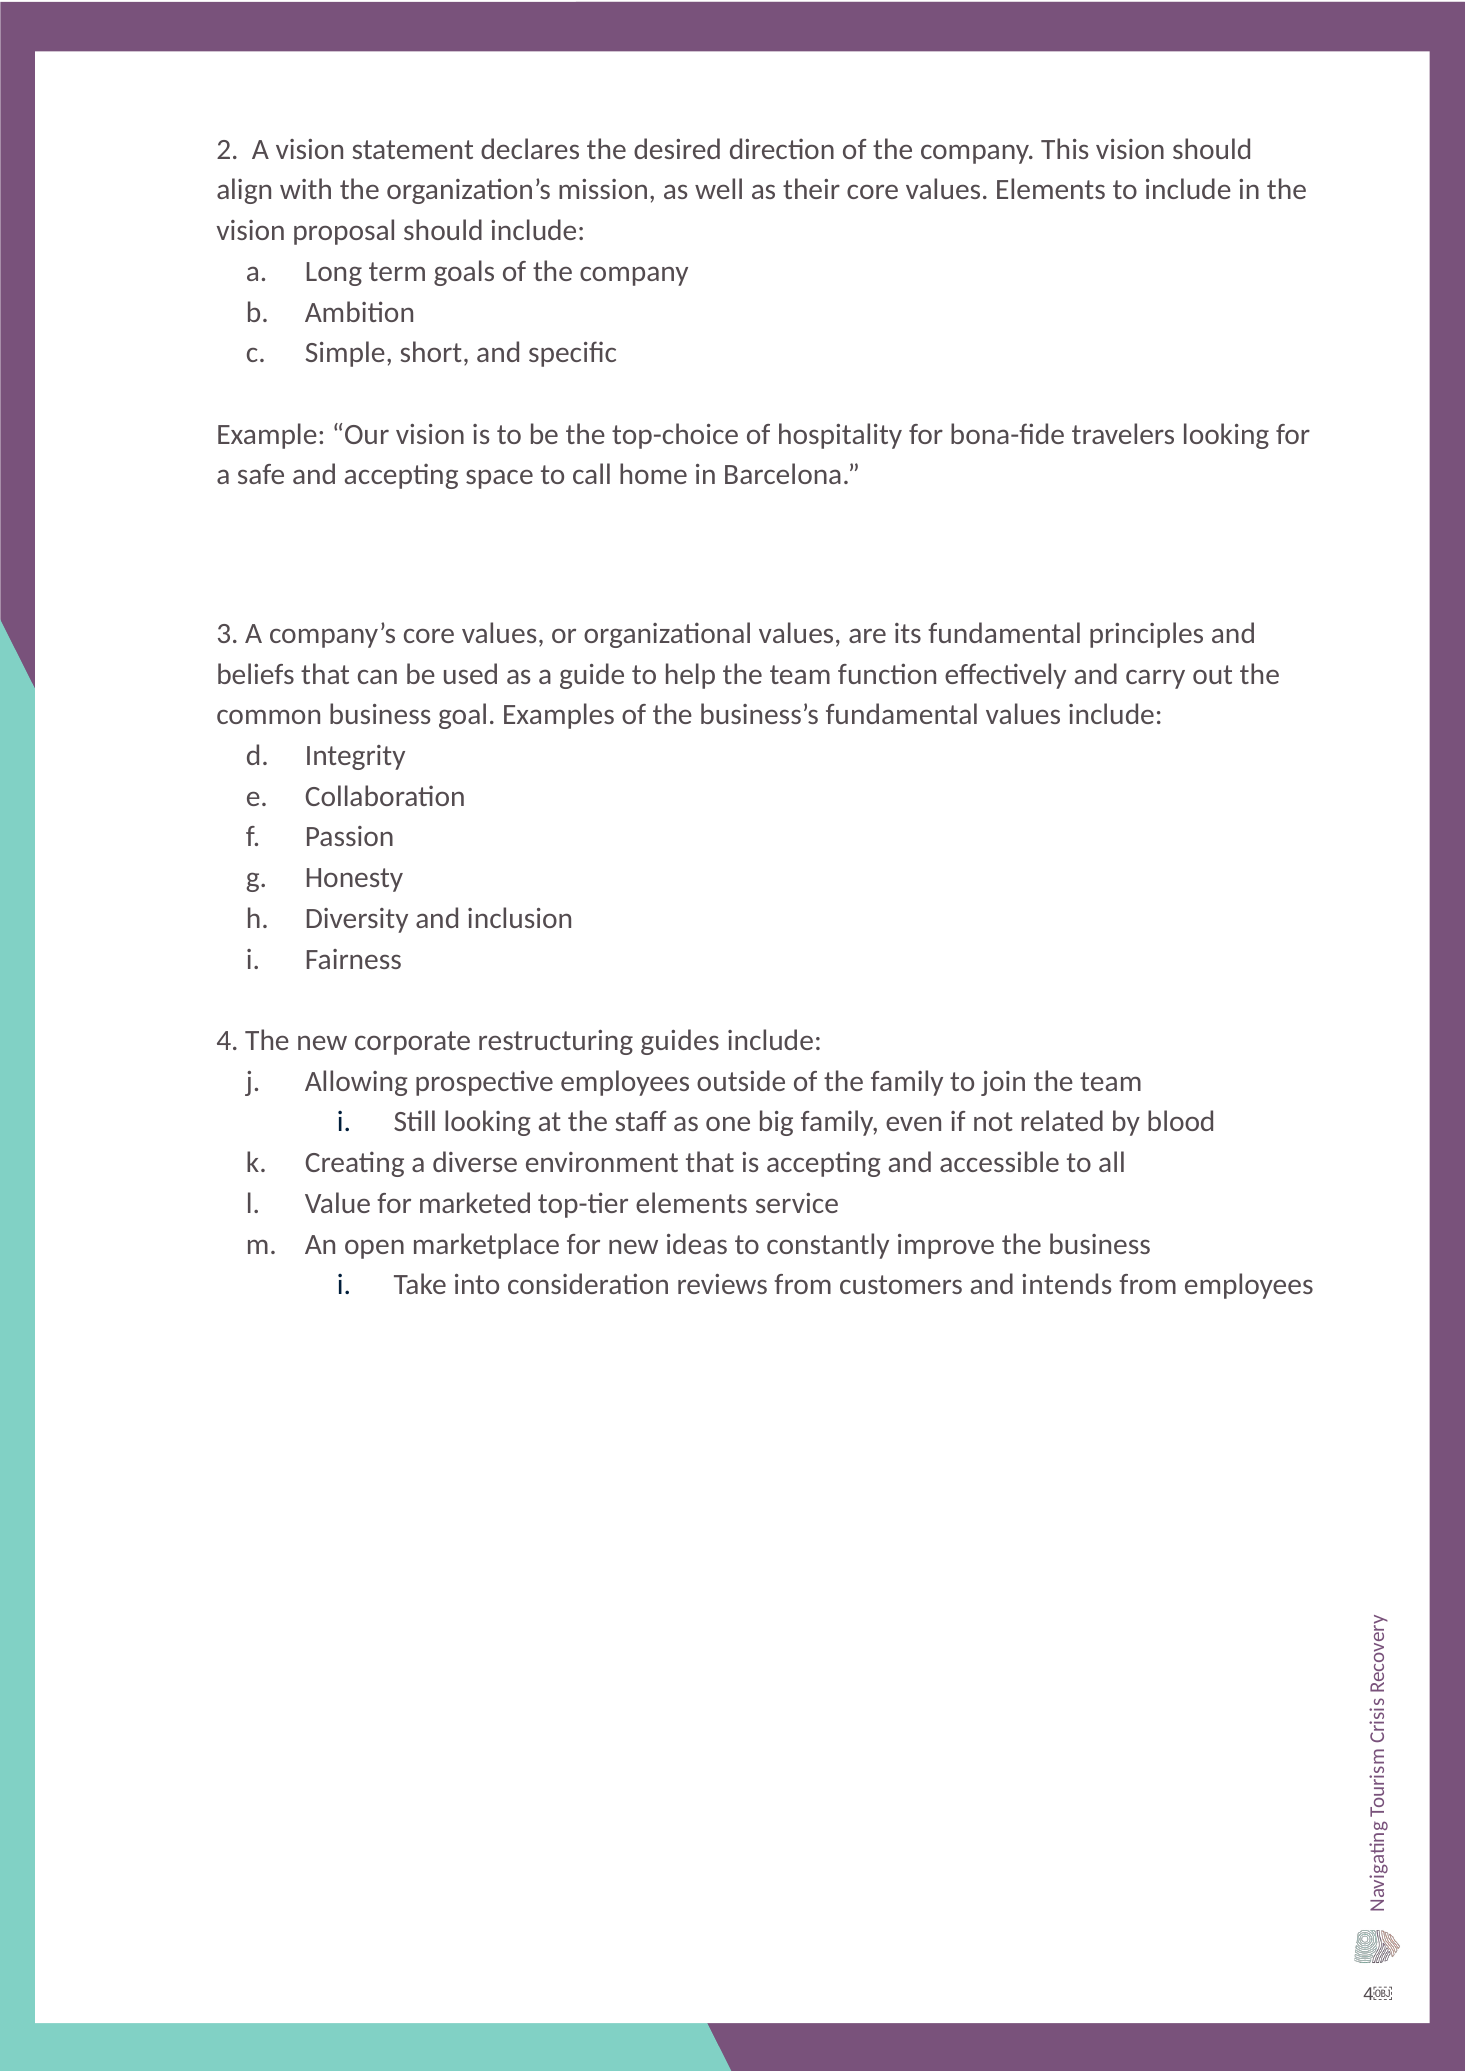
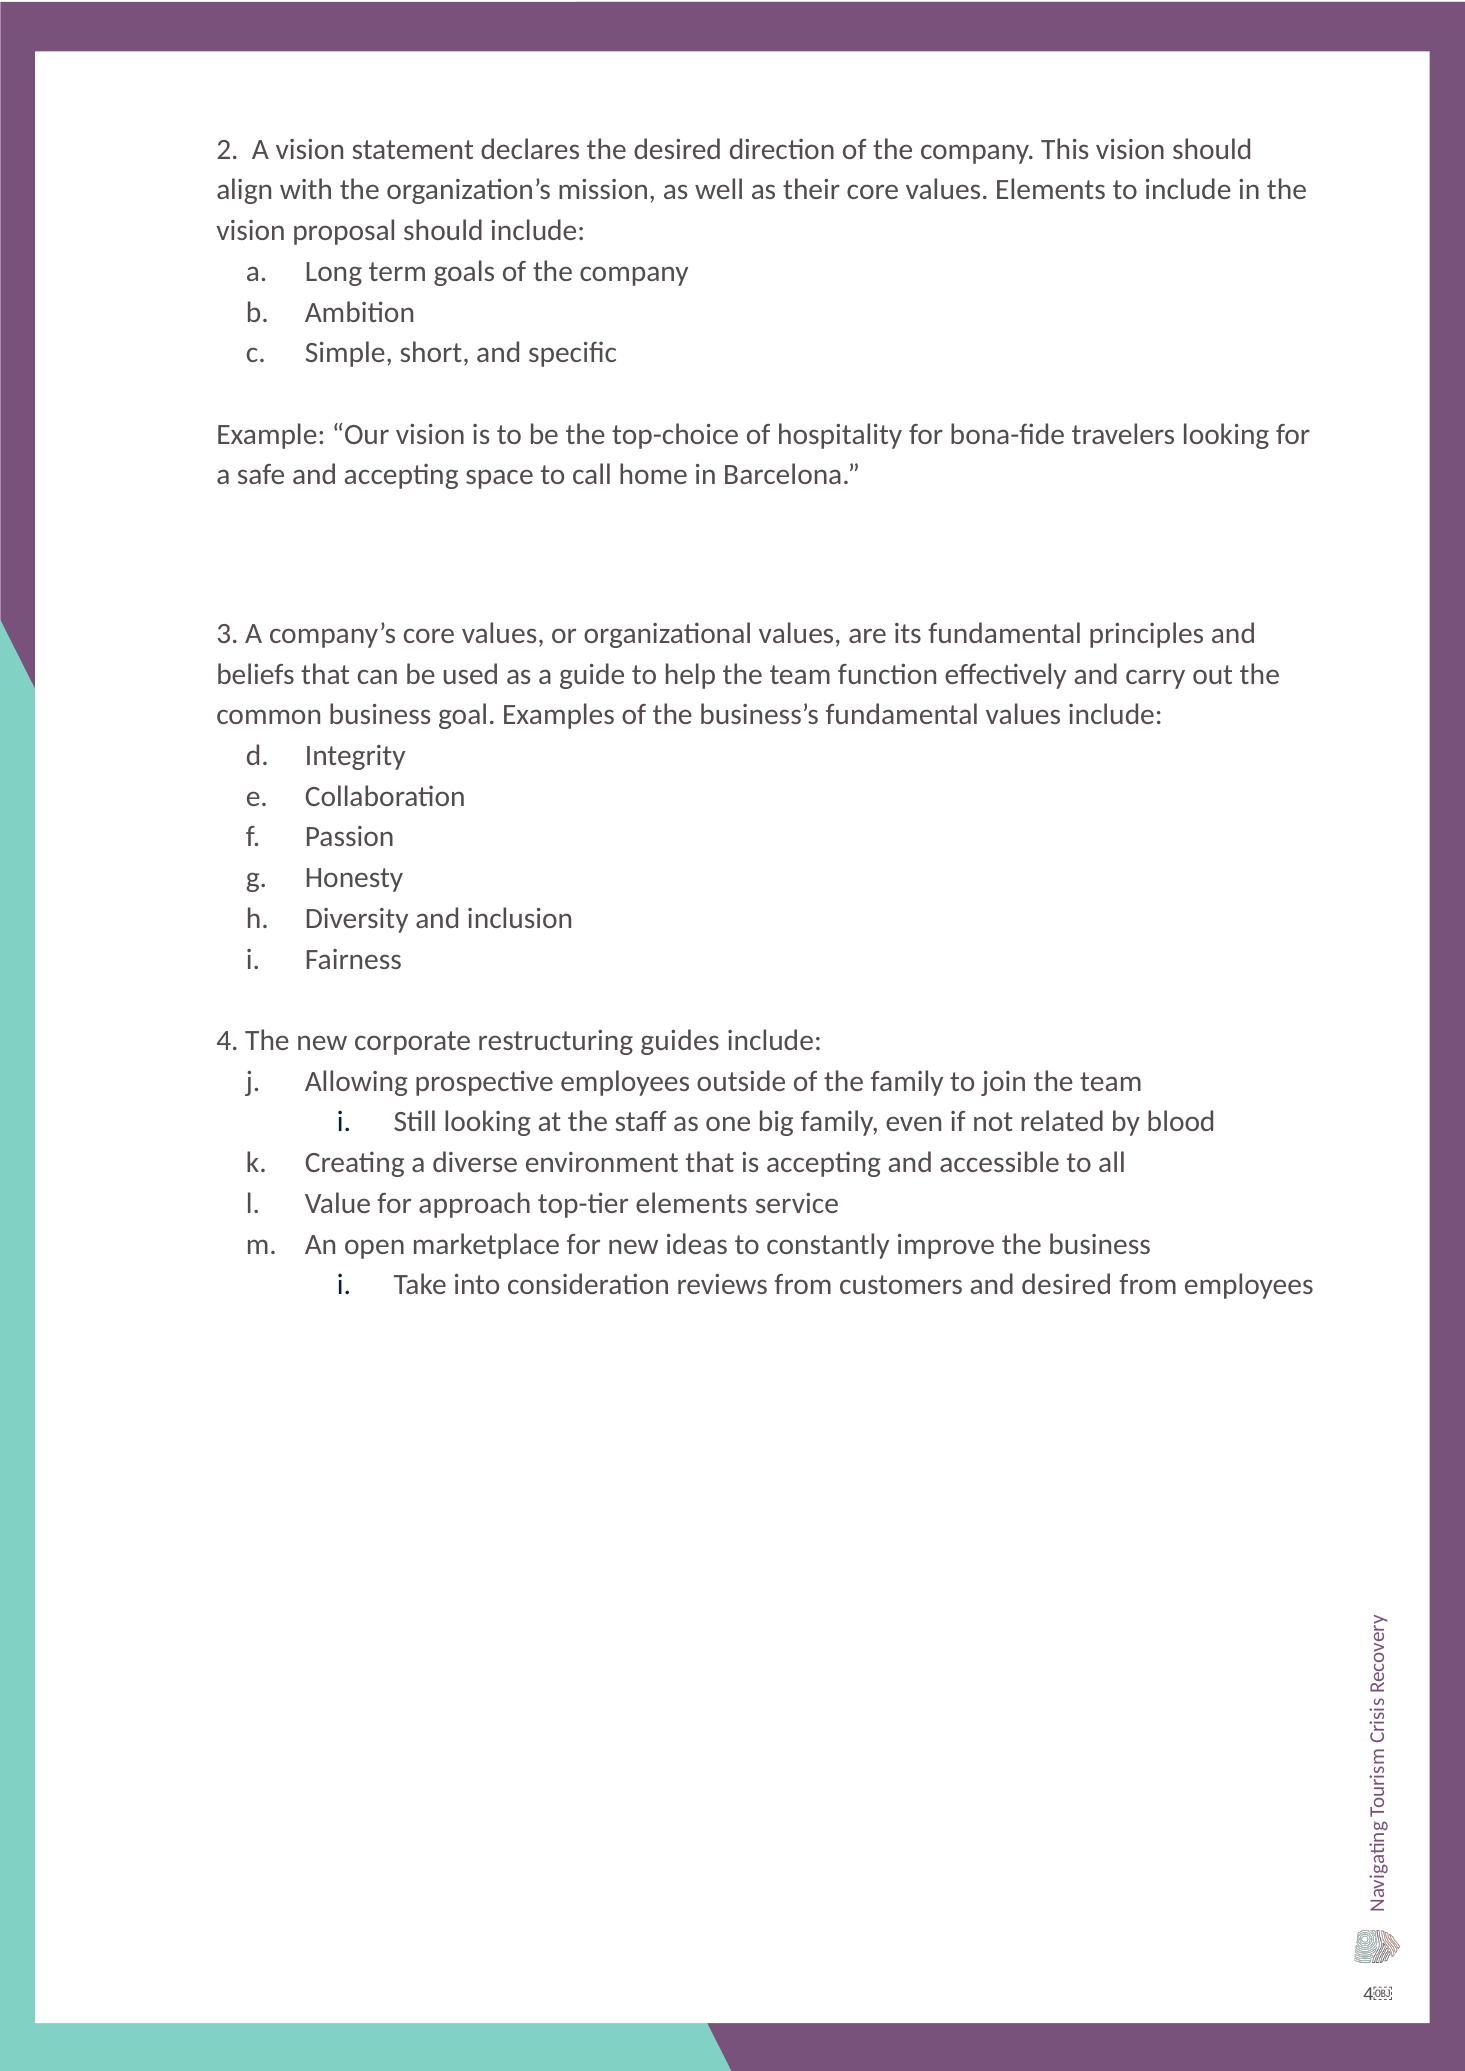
marketed: marketed -> approach
and intends: intends -> desired
